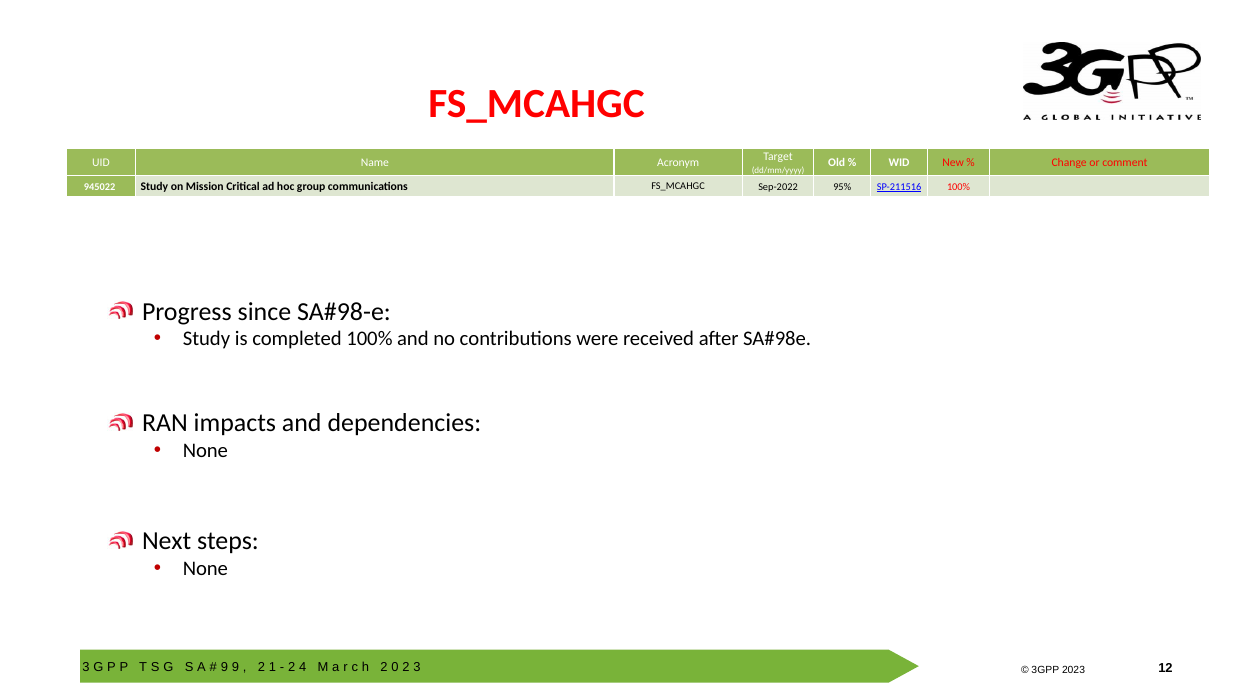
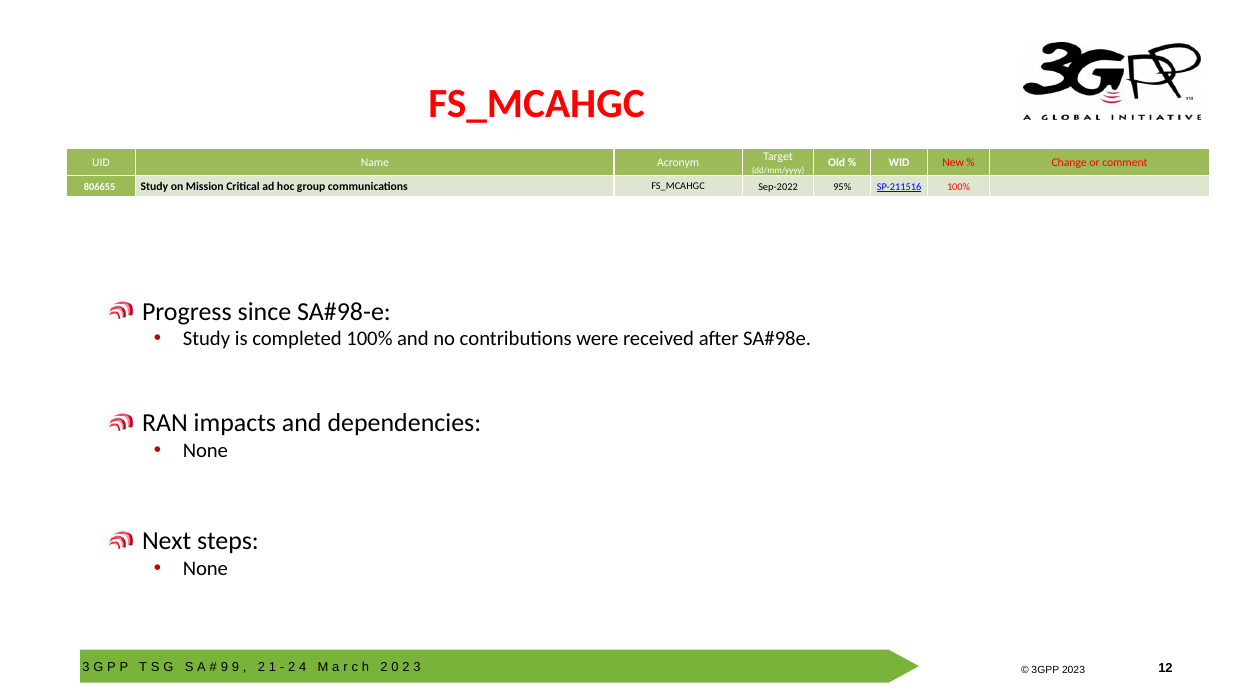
945022: 945022 -> 806655
